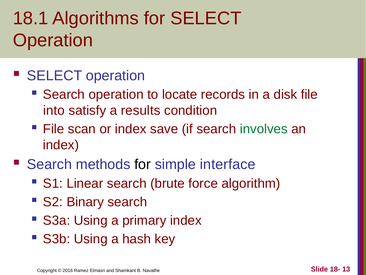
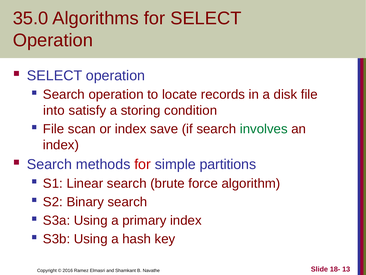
18.1: 18.1 -> 35.0
results: results -> storing
for at (143, 164) colour: black -> red
interface: interface -> partitions
